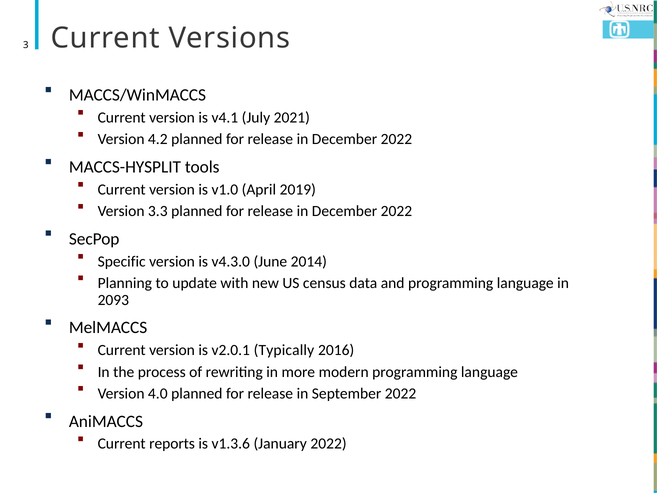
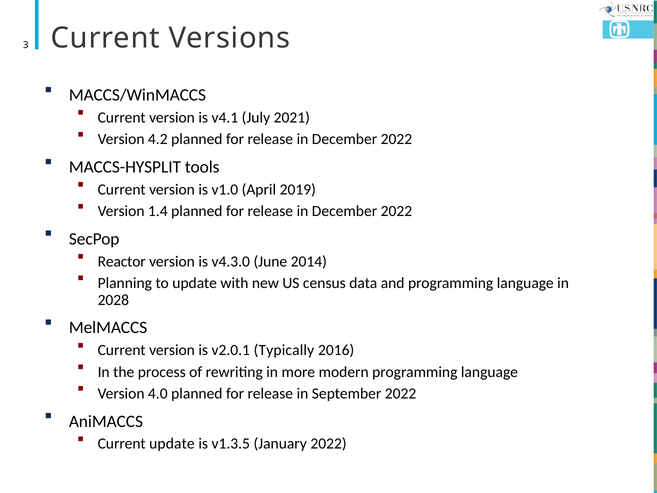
3.3: 3.3 -> 1.4
Specific: Specific -> Reactor
2093: 2093 -> 2028
Current reports: reports -> update
v1.3.6: v1.3.6 -> v1.3.5
